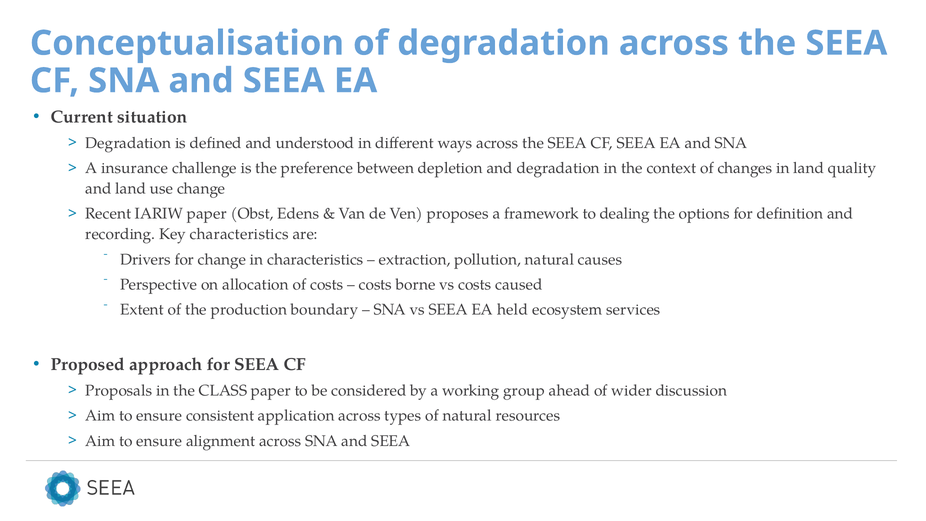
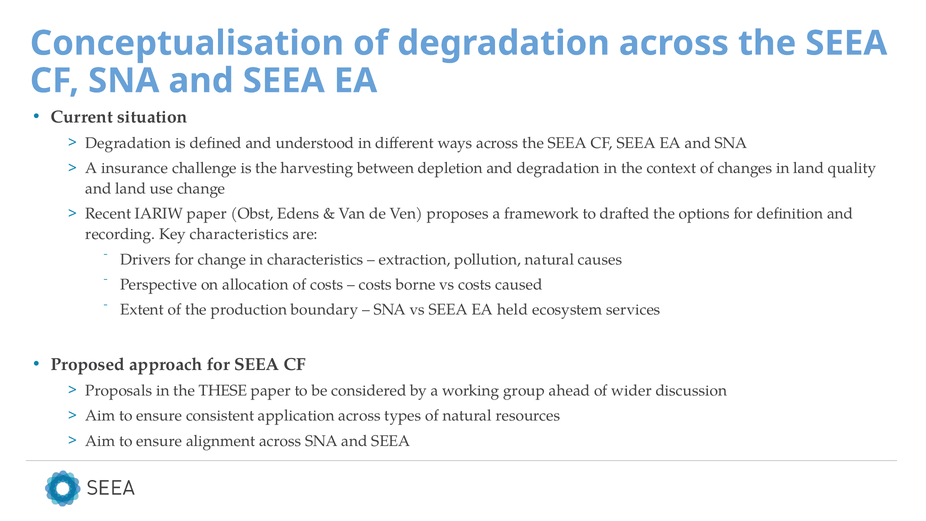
preference: preference -> harvesting
dealing: dealing -> drafted
CLASS: CLASS -> THESE
